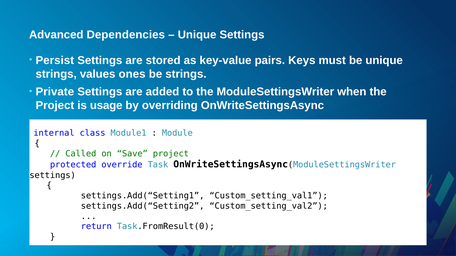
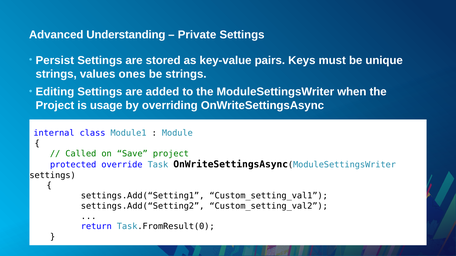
Dependencies: Dependencies -> Understanding
Unique at (197, 35): Unique -> Private
Private: Private -> Editing
